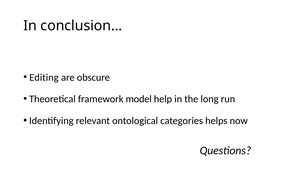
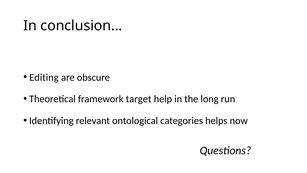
model: model -> target
